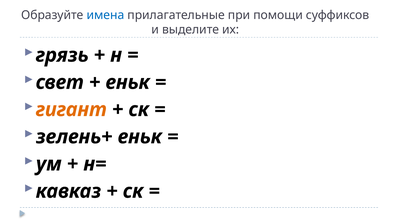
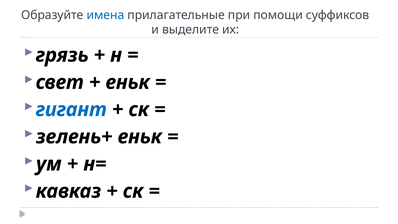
гигант colour: orange -> blue
